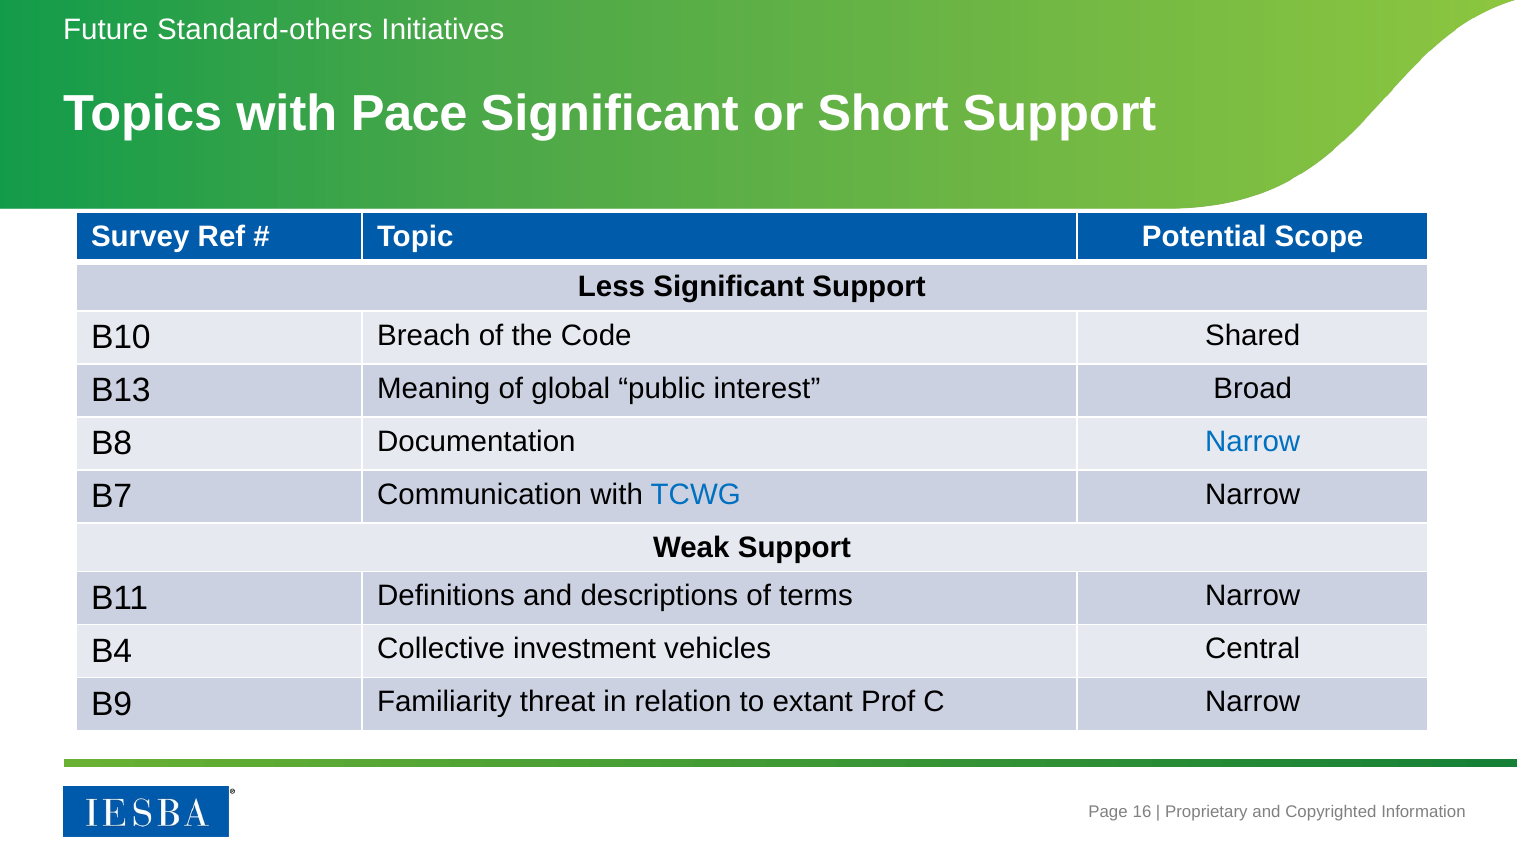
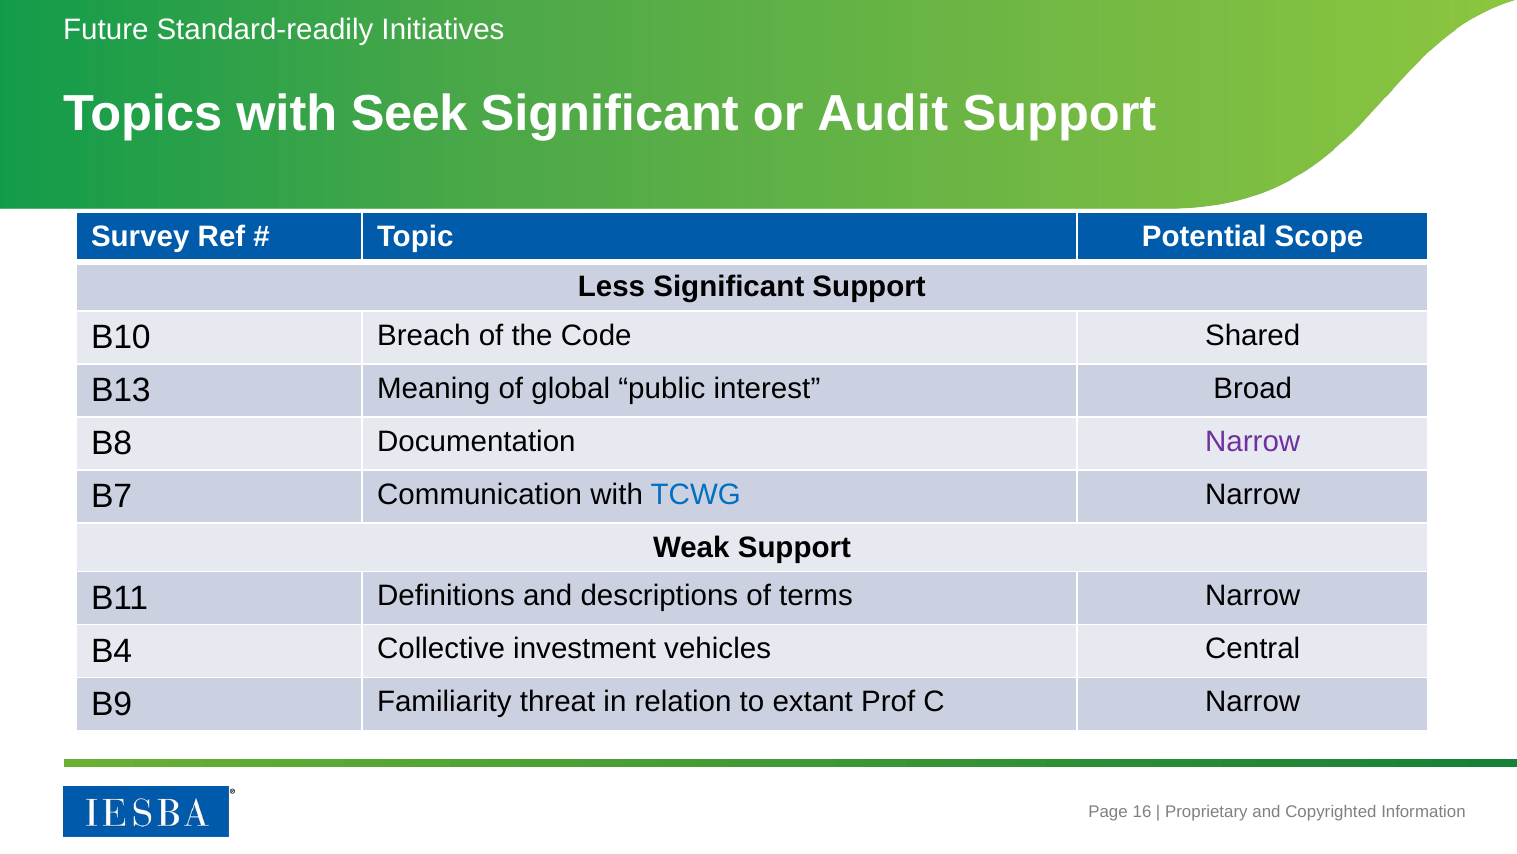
Standard-others: Standard-others -> Standard-readily
Pace: Pace -> Seek
Short: Short -> Audit
Narrow at (1253, 441) colour: blue -> purple
